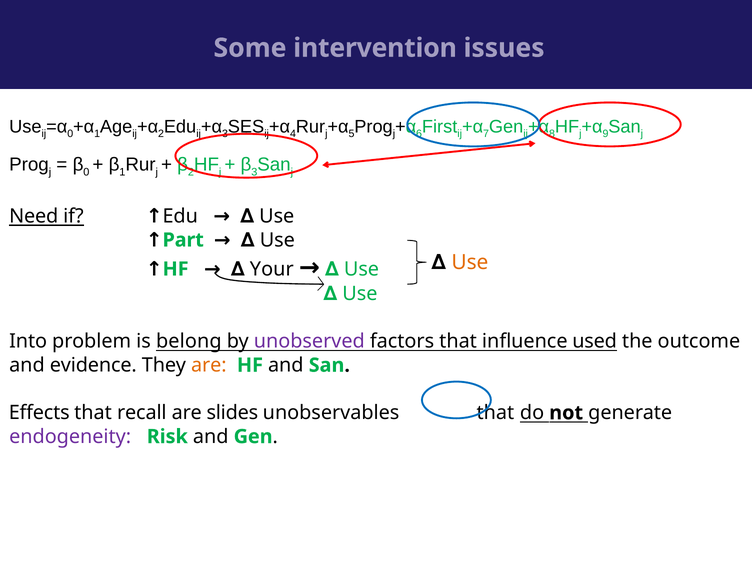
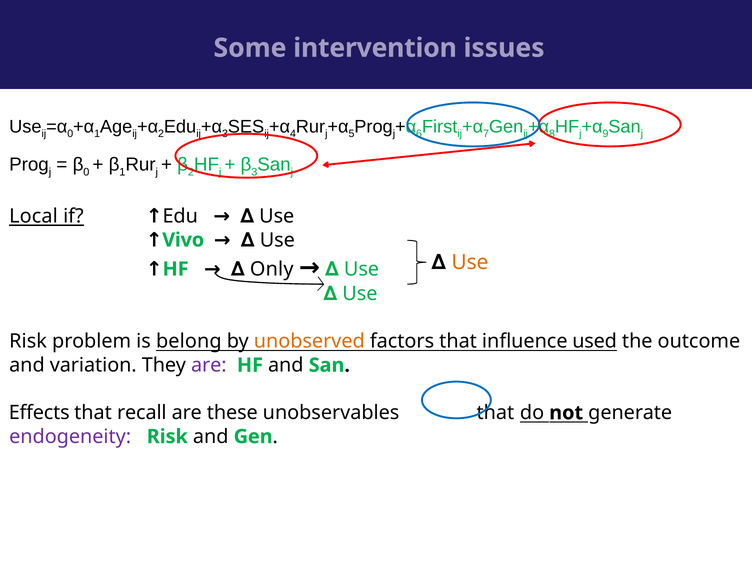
Need: Need -> Local
Part: Part -> Vivo
Your: Your -> Only
Into at (28, 341): Into -> Risk
unobserved colour: purple -> orange
evidence: evidence -> variation
are at (209, 365) colour: orange -> purple
slides: slides -> these
